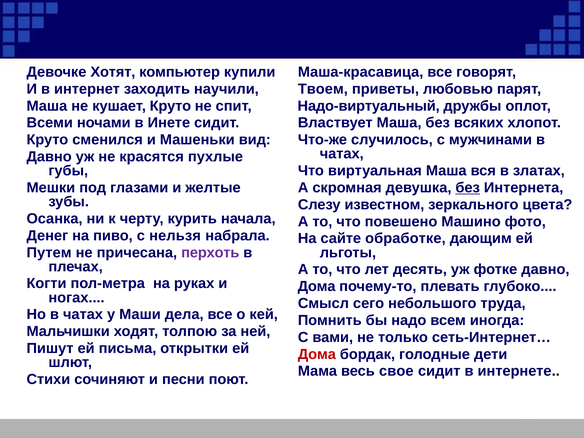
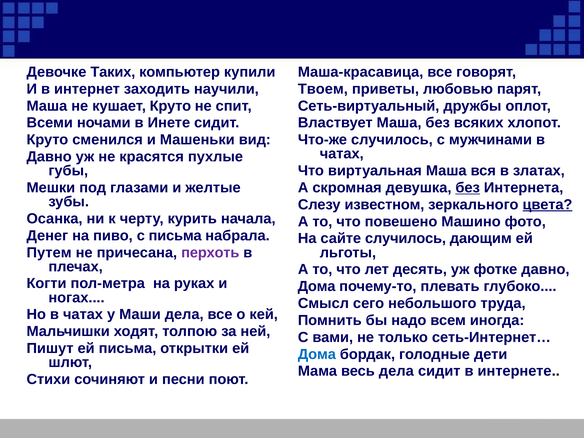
Хотят: Хотят -> Таких
Надо-виртуальный: Надо-виртуальный -> Сеть-виртуальный
цвета underline: none -> present
с нельзя: нельзя -> письма
сайте обработке: обработке -> случилось
Дома at (317, 354) colour: red -> blue
весь свое: свое -> дела
